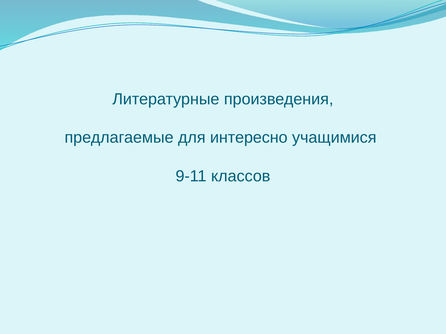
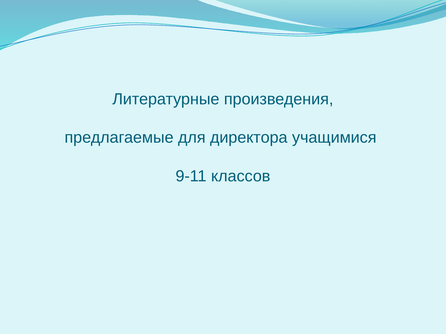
интересно: интересно -> директора
